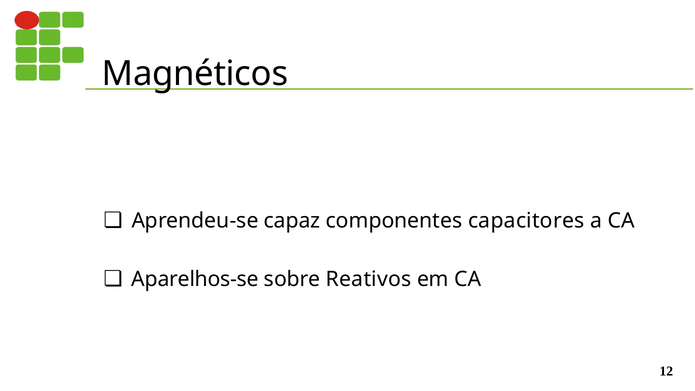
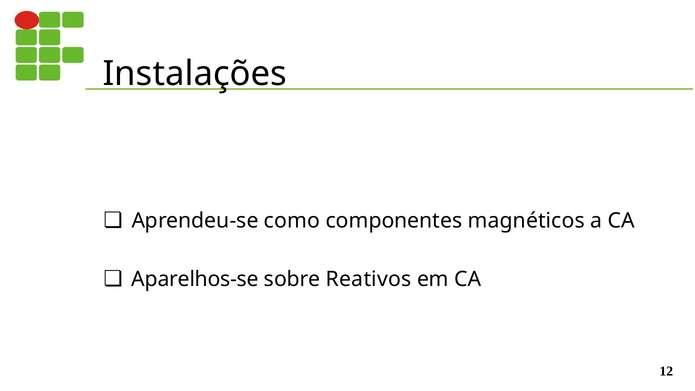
Magnéticos: Magnéticos -> Instalações
capaz: capaz -> como
capacitores: capacitores -> magnéticos
